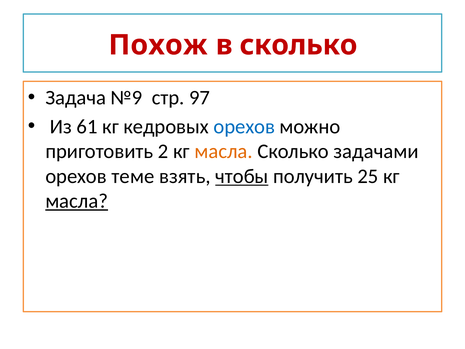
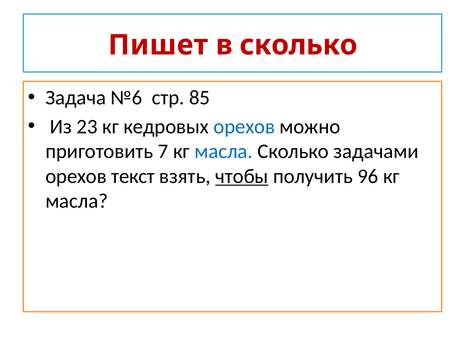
Похож: Похож -> Пишет
№9: №9 -> №6
97: 97 -> 85
61: 61 -> 23
2: 2 -> 7
масла at (224, 151) colour: orange -> blue
теме: теме -> текст
25: 25 -> 96
масла at (77, 201) underline: present -> none
